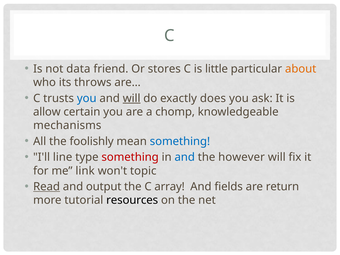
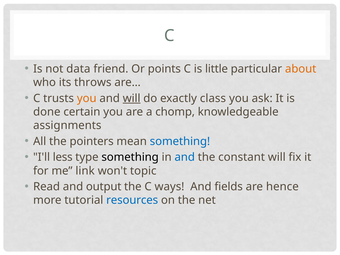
stores: stores -> points
you at (87, 98) colour: blue -> orange
does: does -> class
allow: allow -> done
mechanisms: mechanisms -> assignments
foolishly: foolishly -> pointers
line: line -> less
something at (130, 157) colour: red -> black
however: however -> constant
Read underline: present -> none
array: array -> ways
return: return -> hence
resources colour: black -> blue
